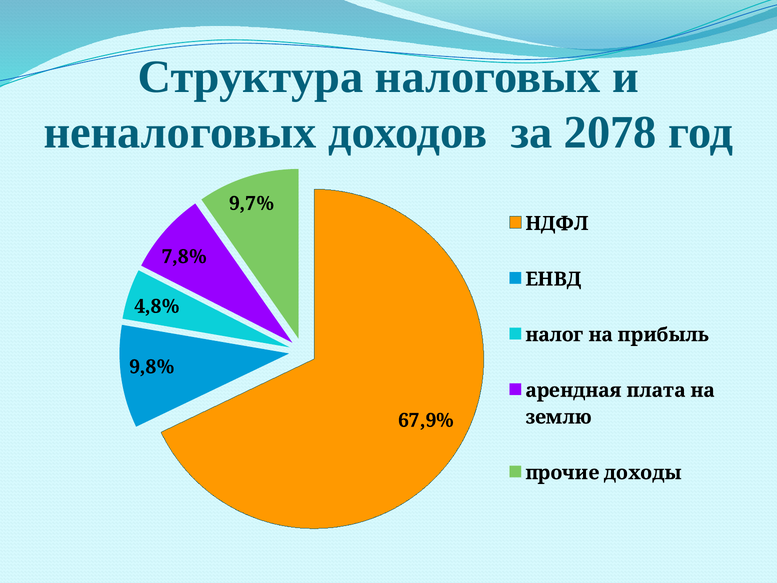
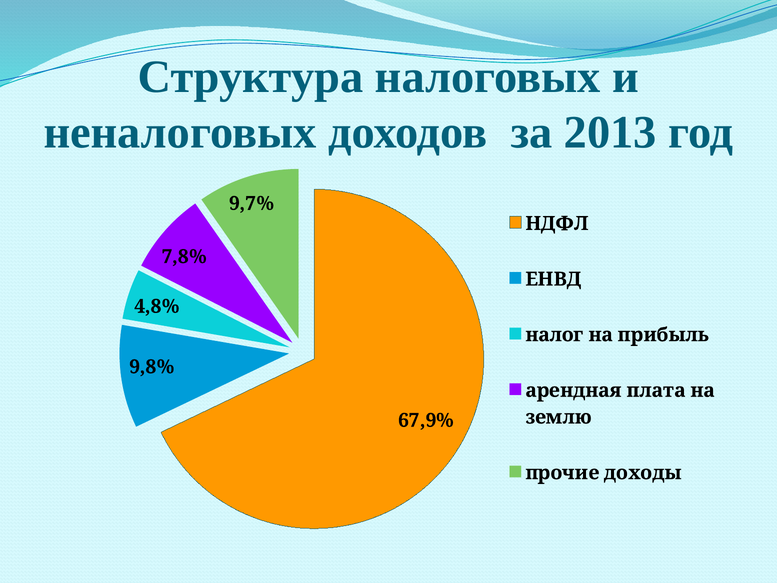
2078: 2078 -> 2013
